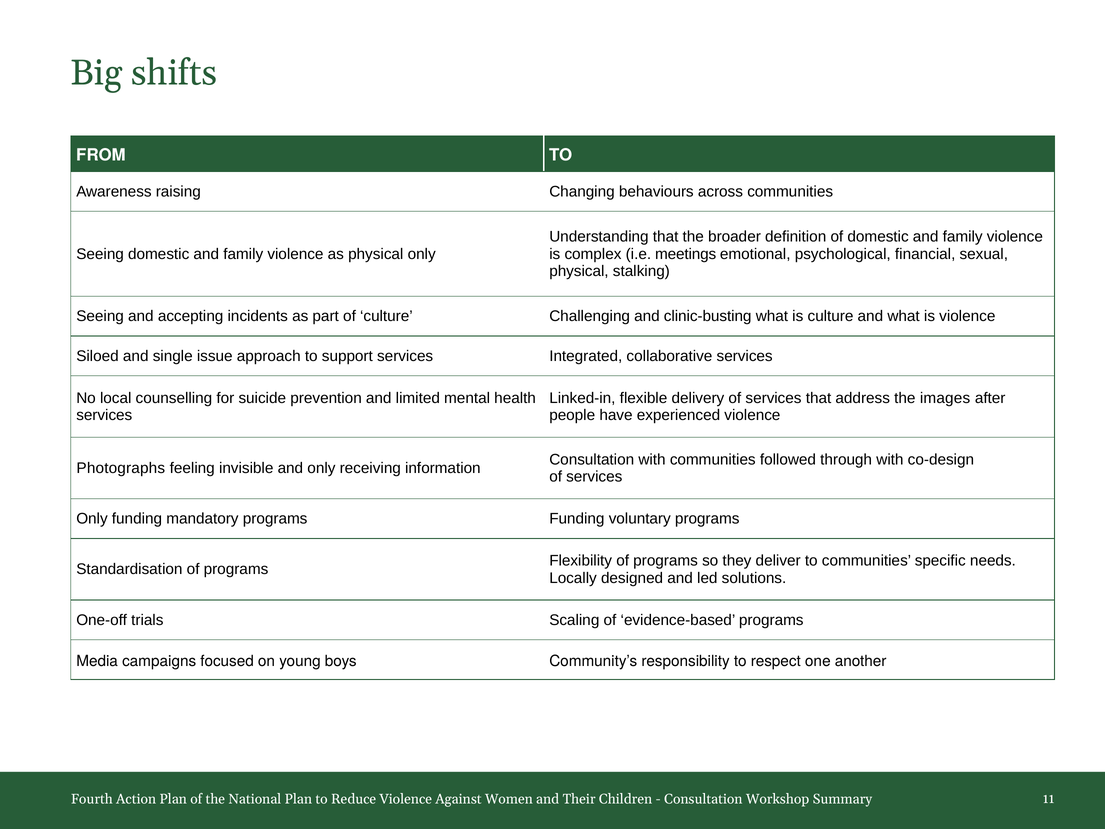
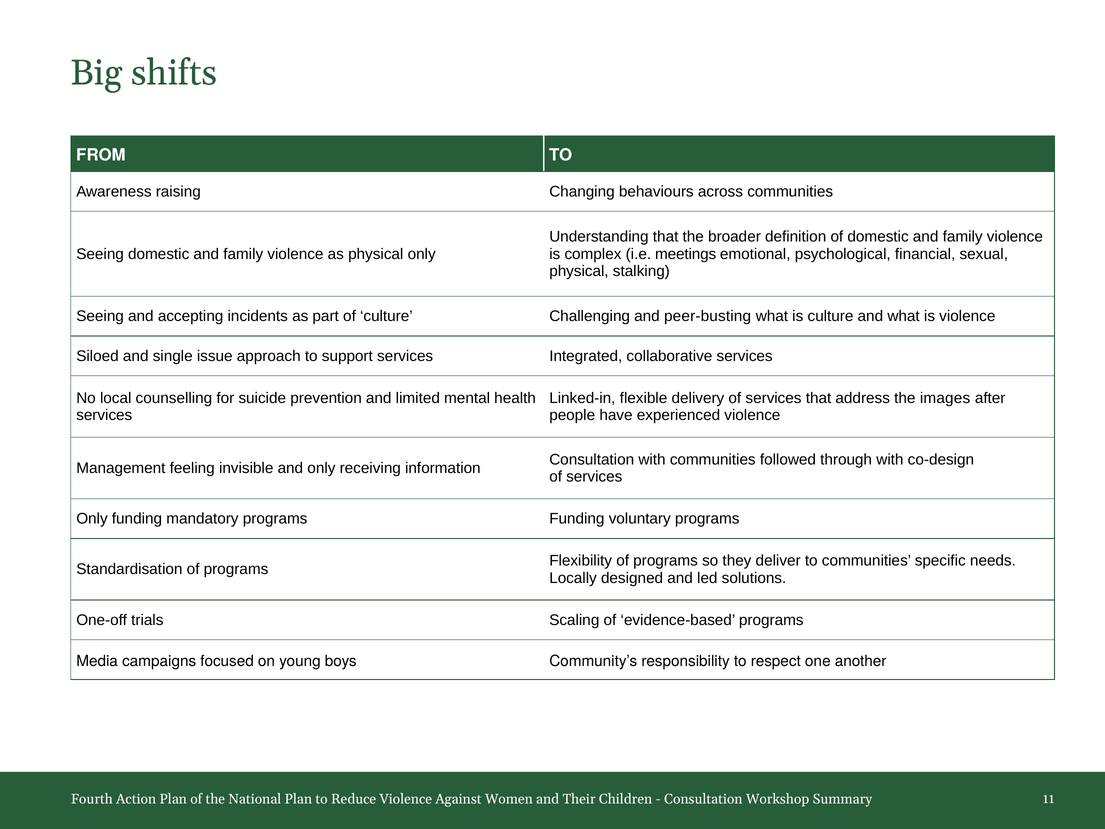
clinic-busting: clinic-busting -> peer-busting
Photographs: Photographs -> Management
